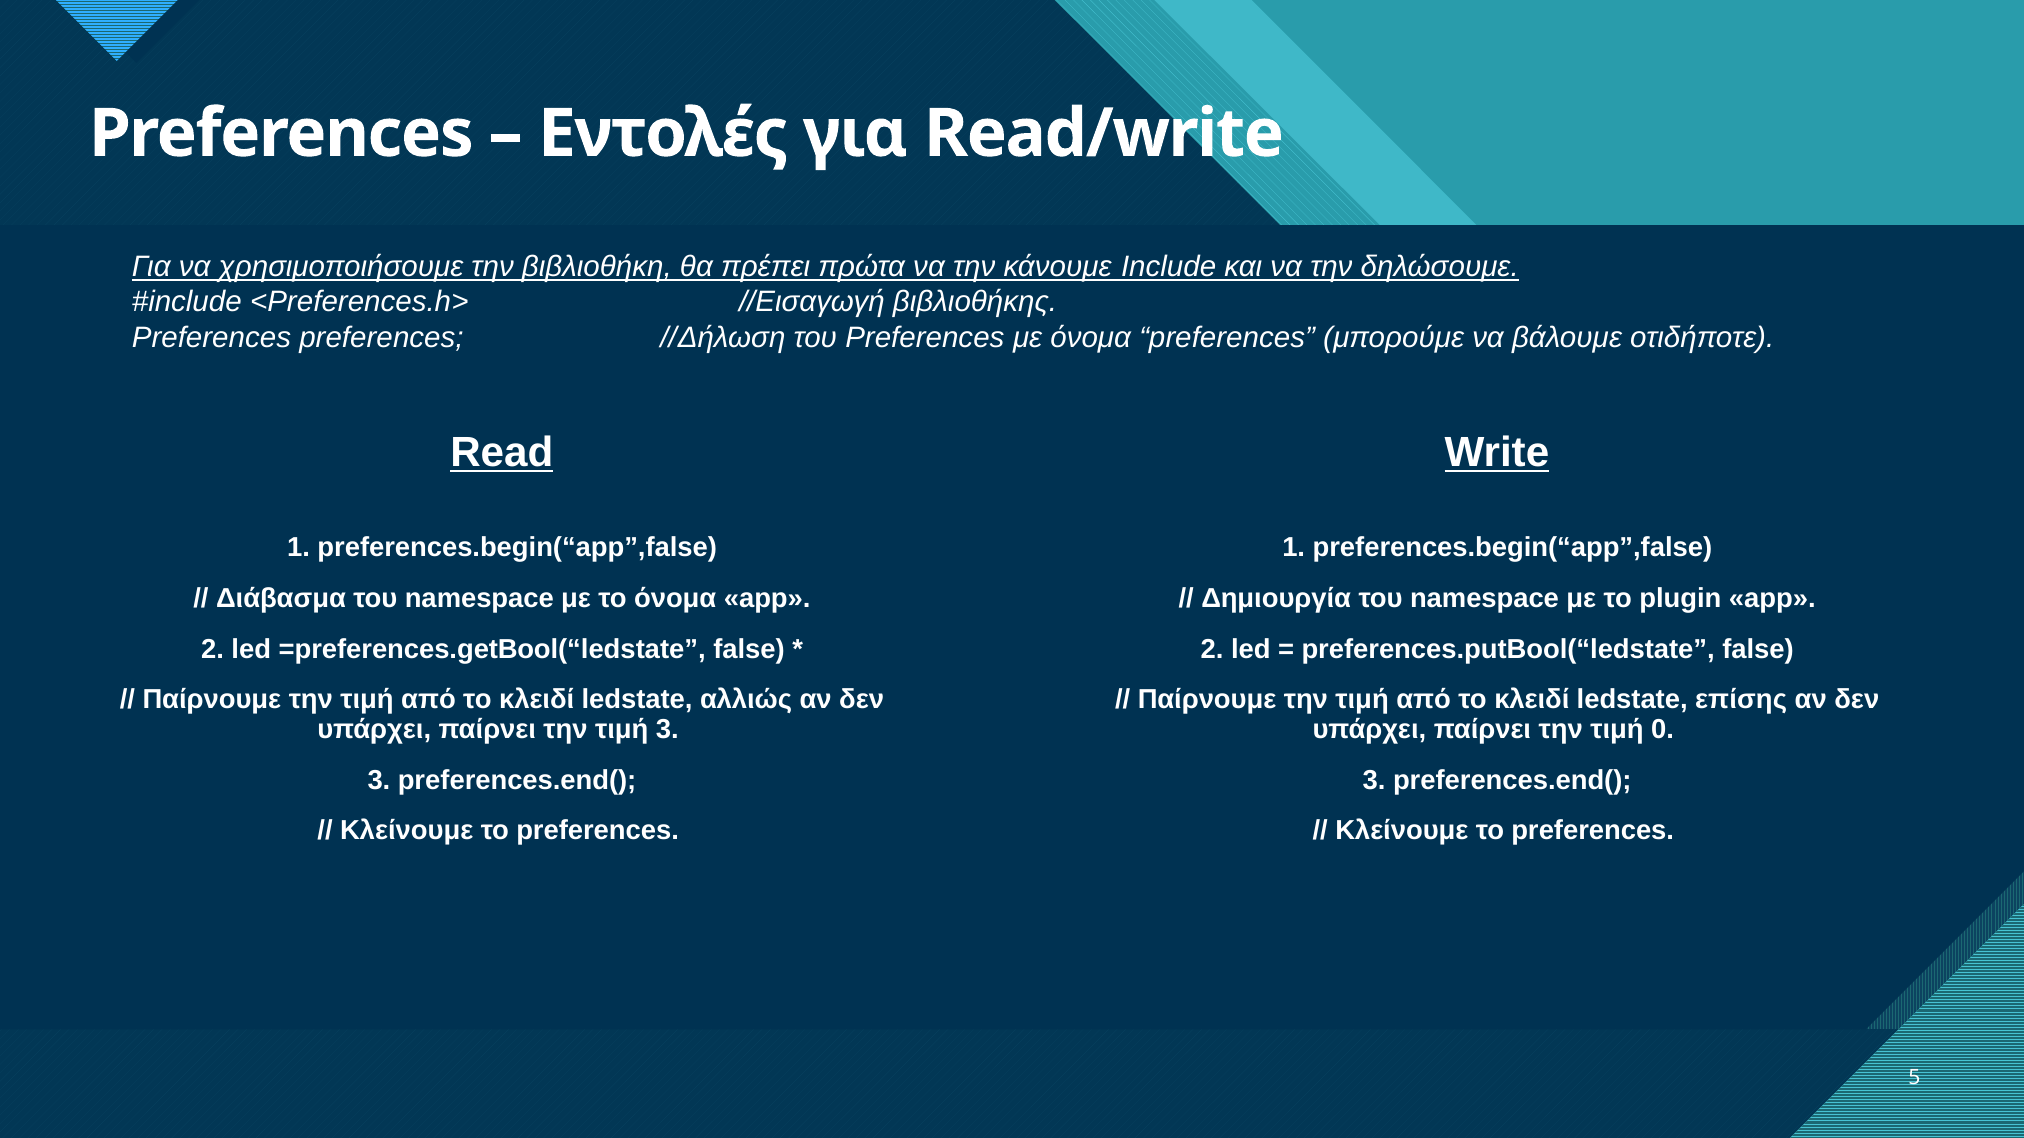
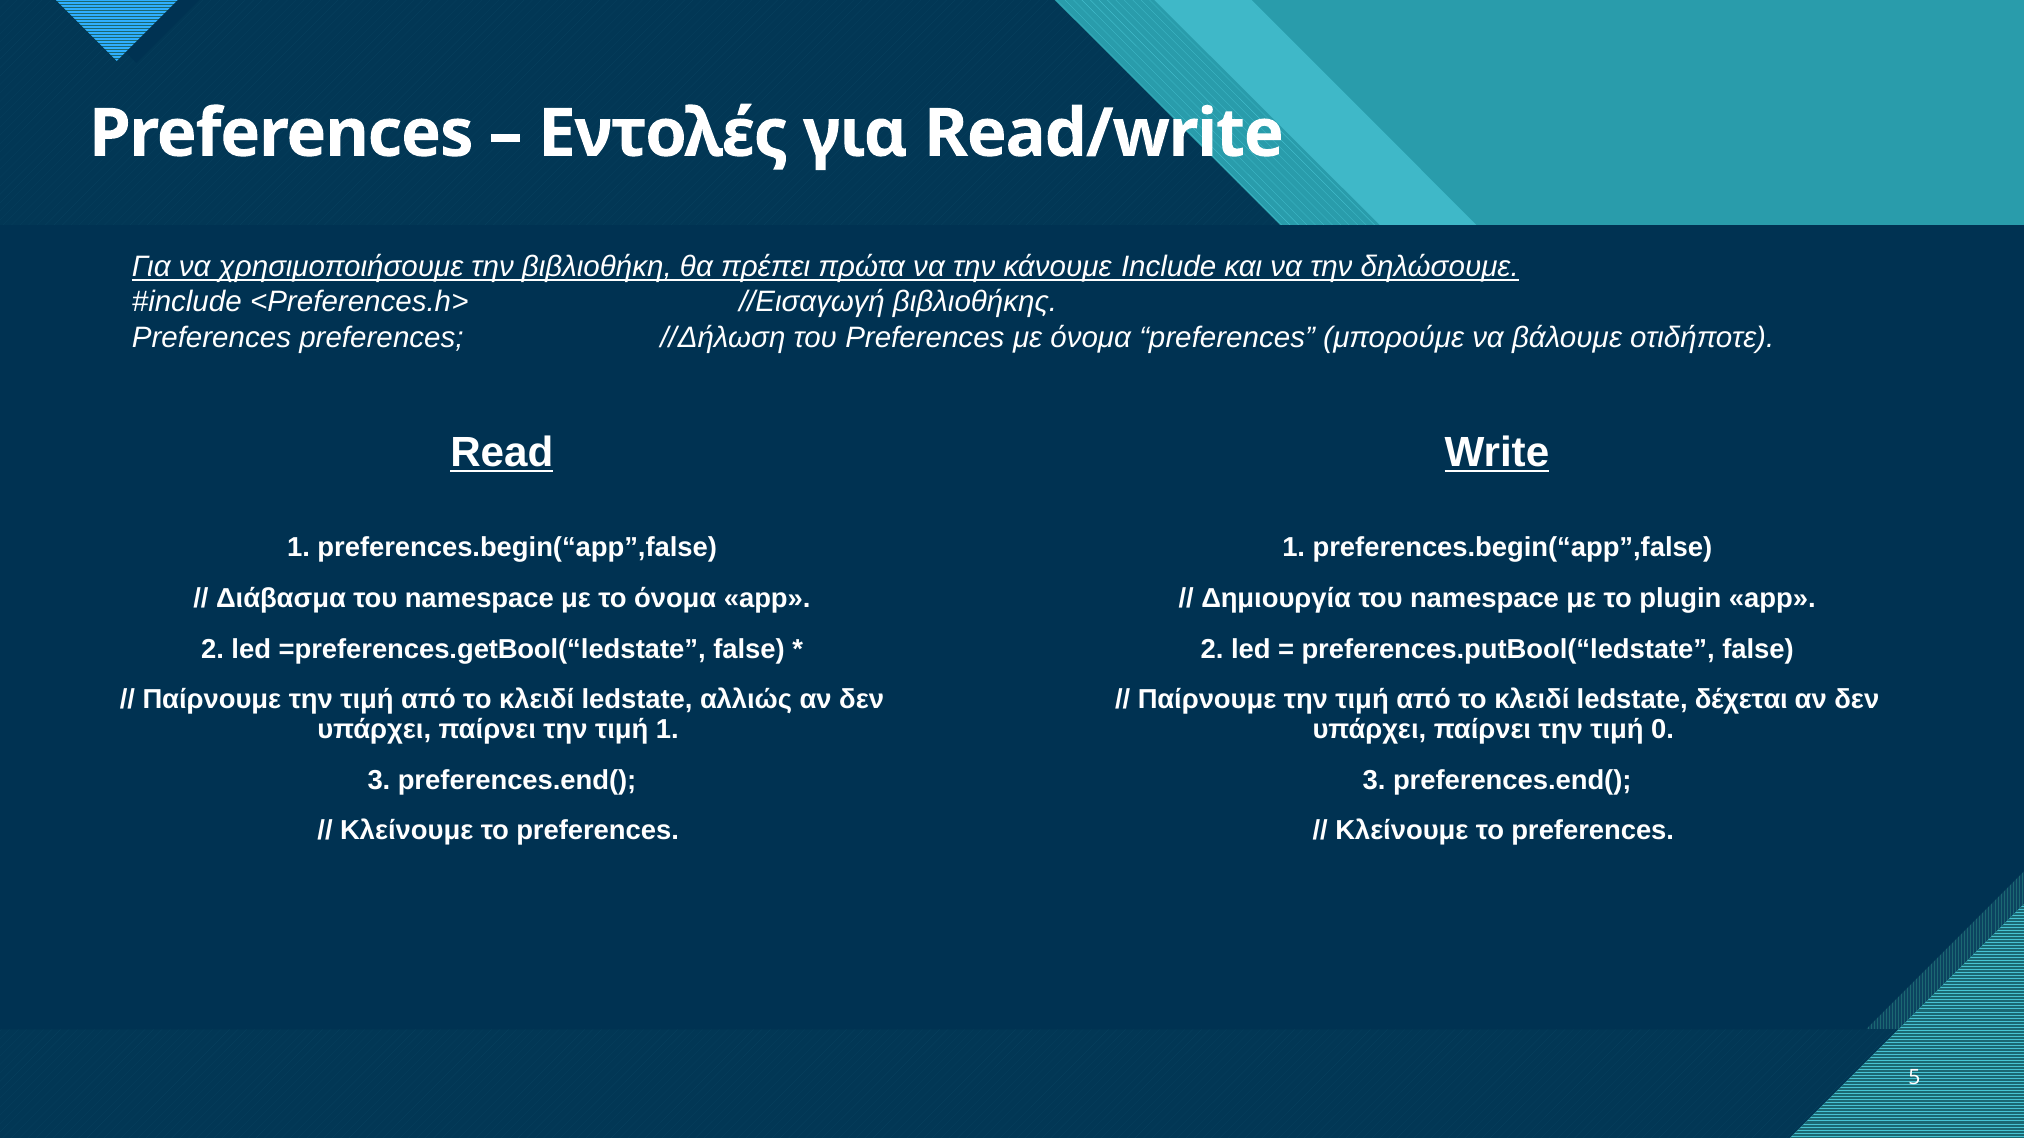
επίσης: επίσης -> δέχεται
τιμή 3: 3 -> 1
